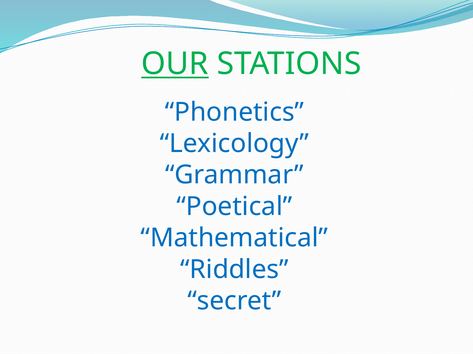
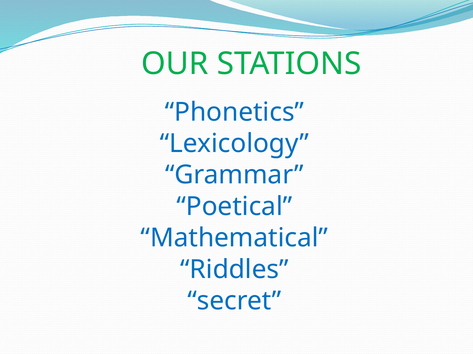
OUR underline: present -> none
